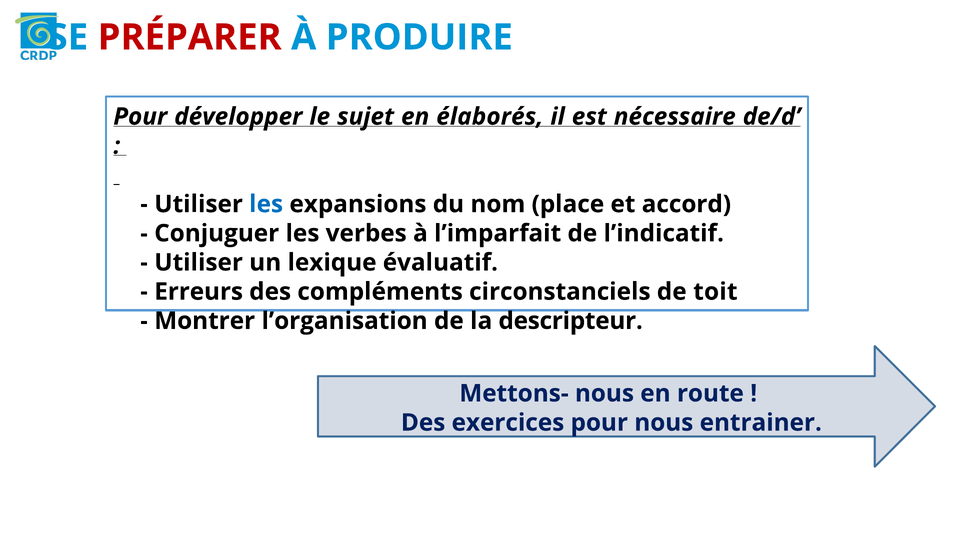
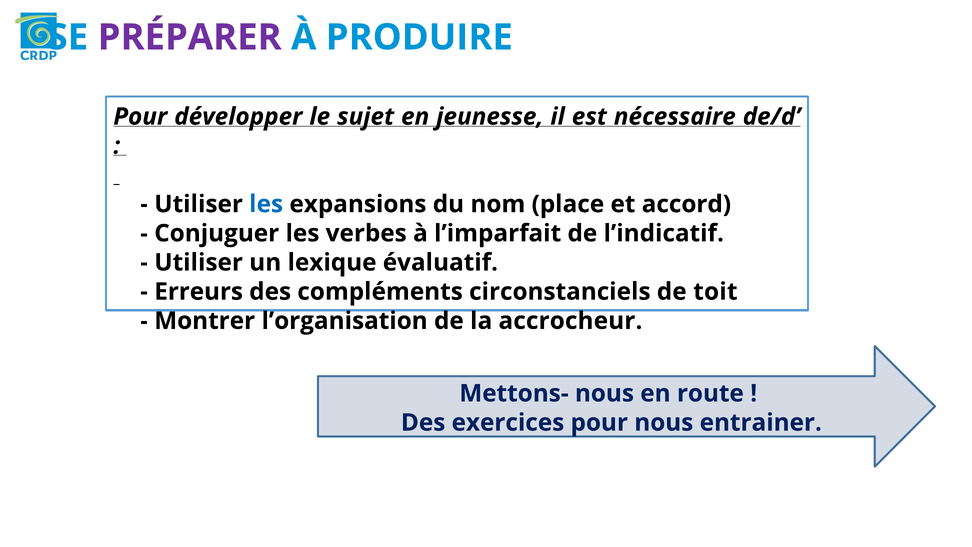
PRÉPARER colour: red -> purple
élaborés: élaborés -> jeunesse
descripteur: descripteur -> accrocheur
